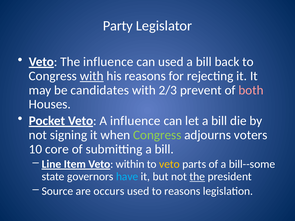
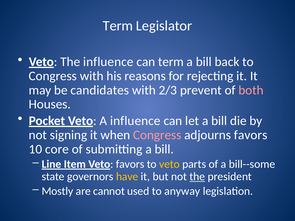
Party at (118, 26): Party -> Term
can used: used -> term
with at (92, 76) underline: present -> none
Congress at (157, 135) colour: light green -> pink
adjourns voters: voters -> favors
Veto within: within -> favors
have colour: light blue -> yellow
Source: Source -> Mostly
occurs: occurs -> cannot
to reasons: reasons -> anyway
